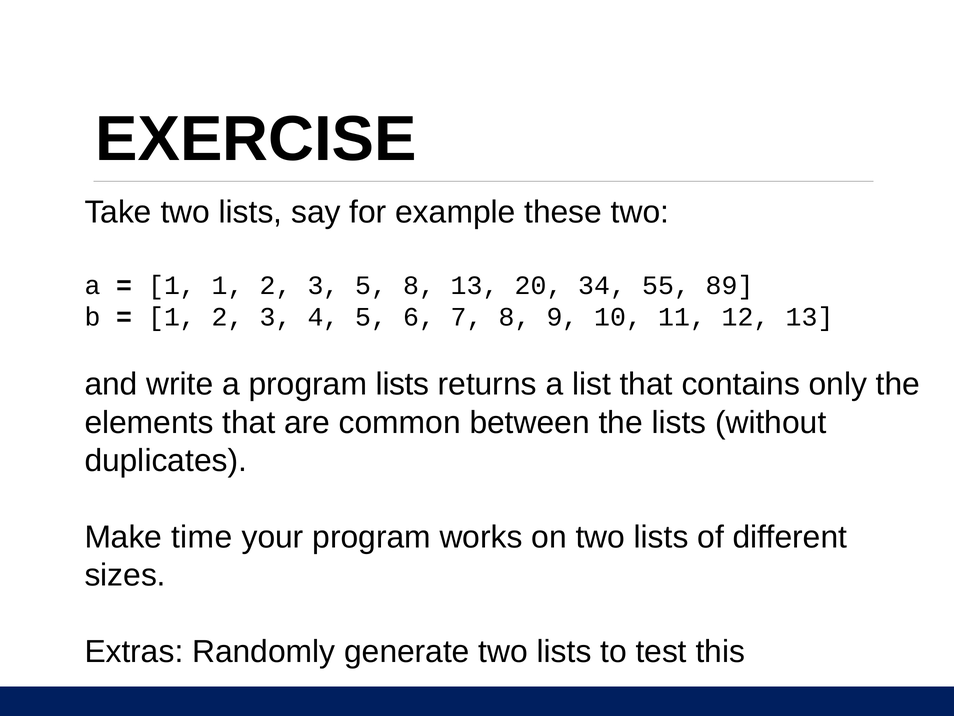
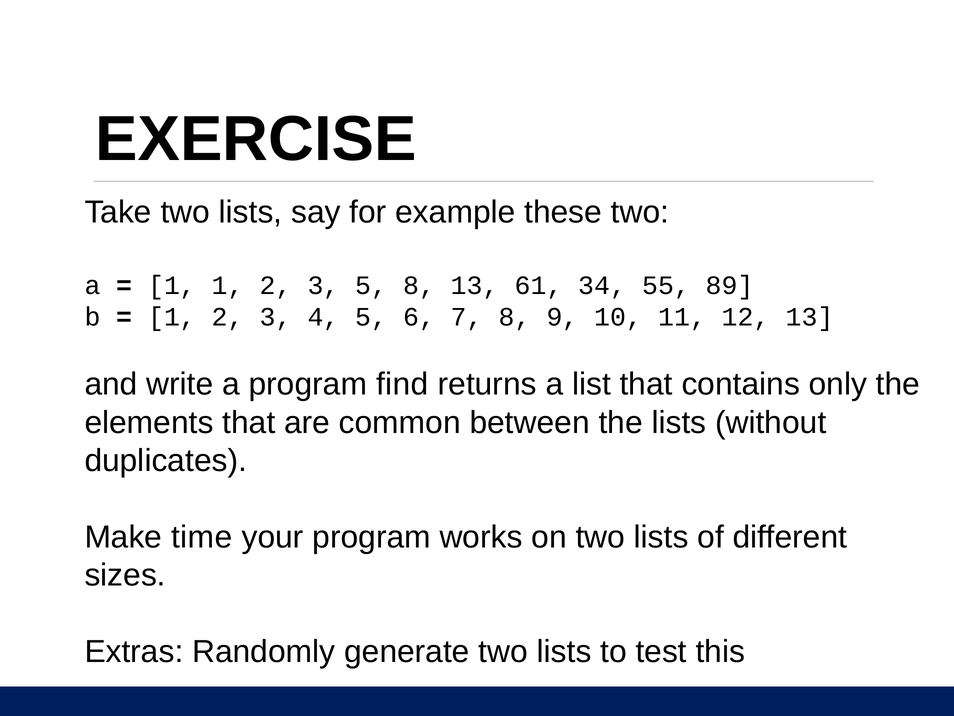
20: 20 -> 61
program lists: lists -> find
